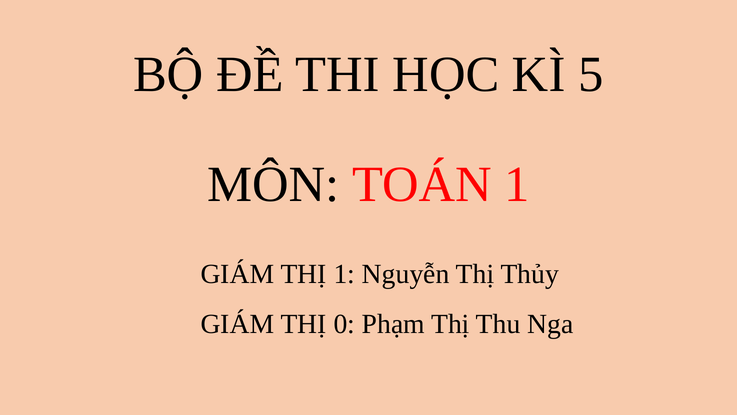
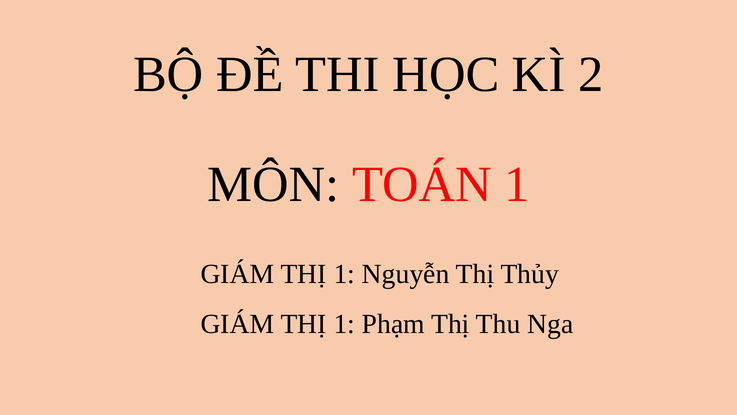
5: 5 -> 2
0 at (344, 324): 0 -> 1
